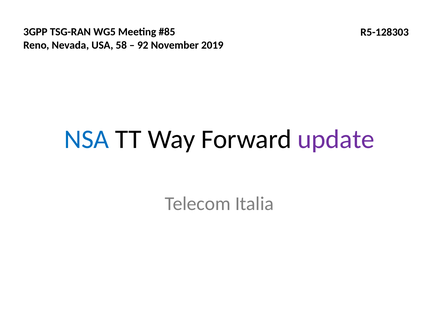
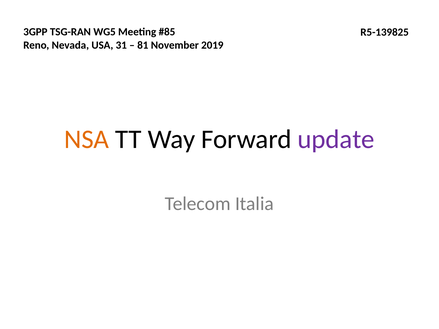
R5-128303: R5-128303 -> R5-139825
58: 58 -> 31
92: 92 -> 81
NSA colour: blue -> orange
